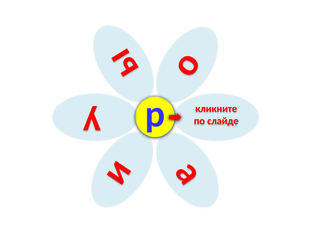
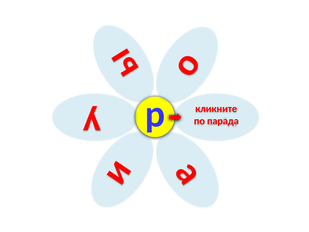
слайде: слайде -> парада
